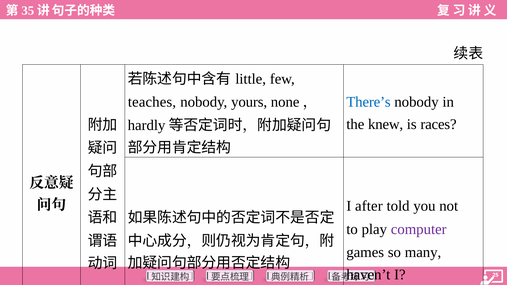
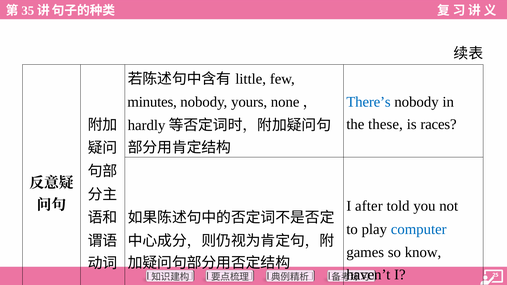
teaches: teaches -> minutes
knew: knew -> these
computer colour: purple -> blue
many: many -> know
